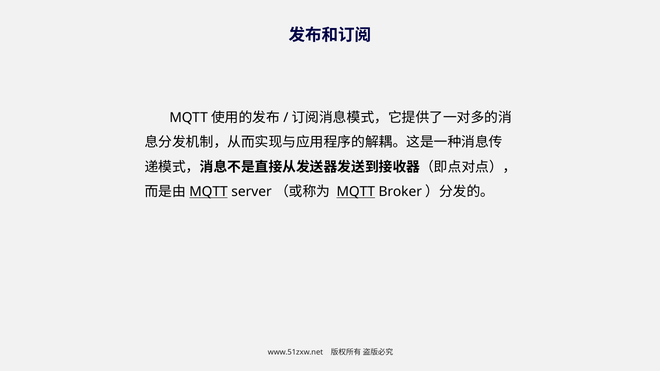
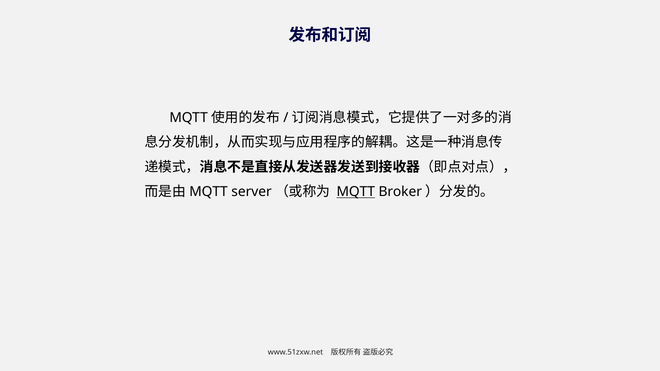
MQTT at (209, 192) underline: present -> none
